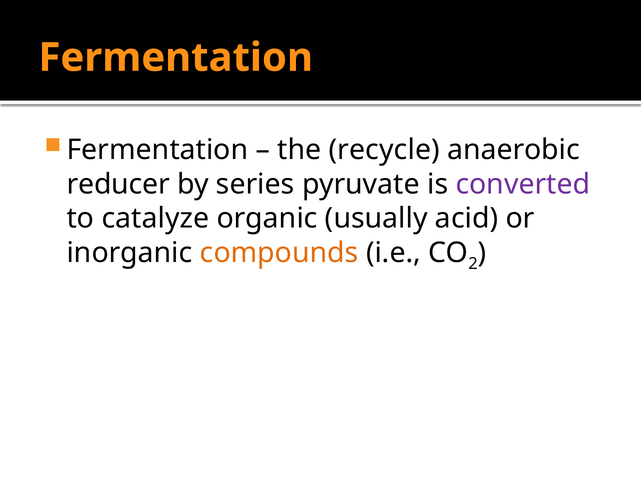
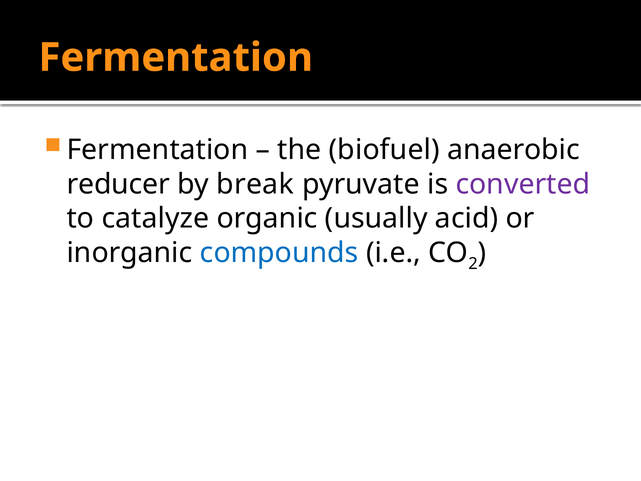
recycle: recycle -> biofuel
series: series -> break
compounds colour: orange -> blue
